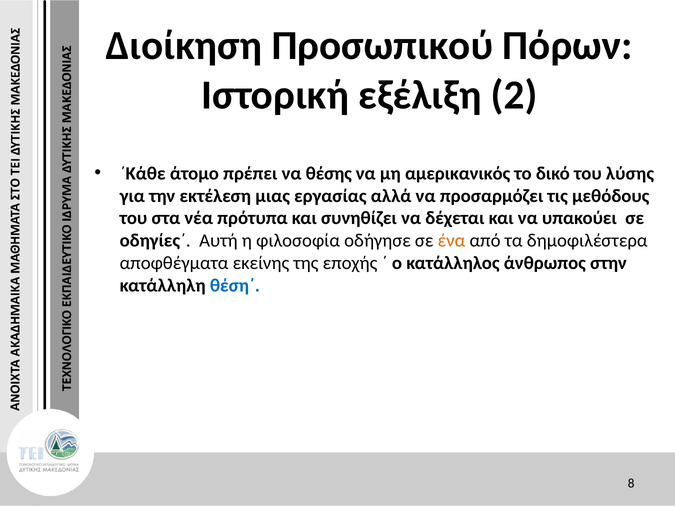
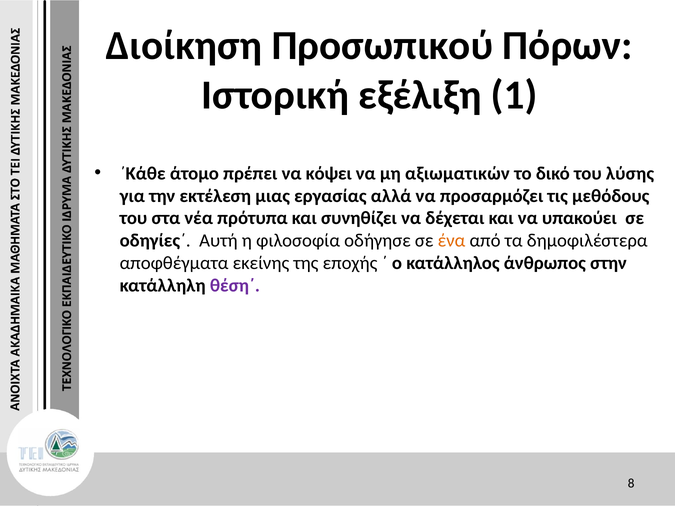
2: 2 -> 1
θέσης: θέσης -> κόψει
αμερικανικός: αμερικανικός -> αξιωματικών
θέση΄ colour: blue -> purple
